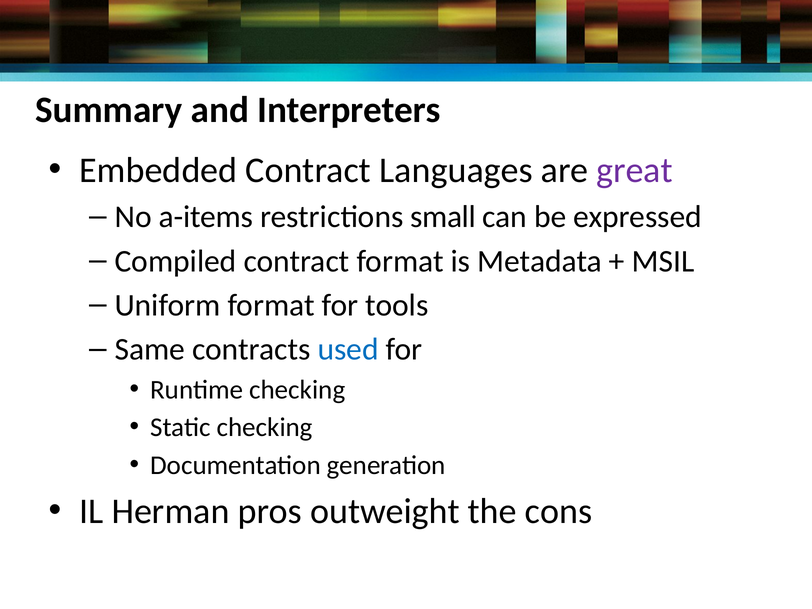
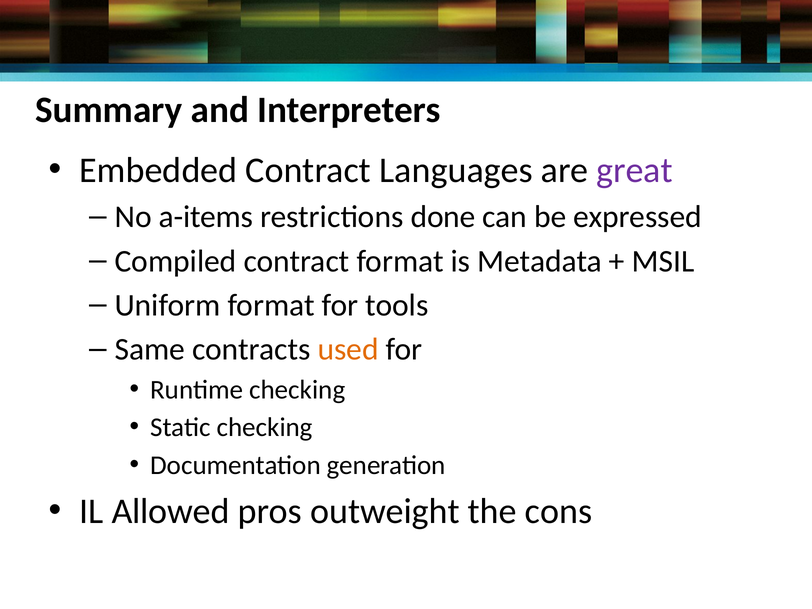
small: small -> done
used colour: blue -> orange
Herman: Herman -> Allowed
